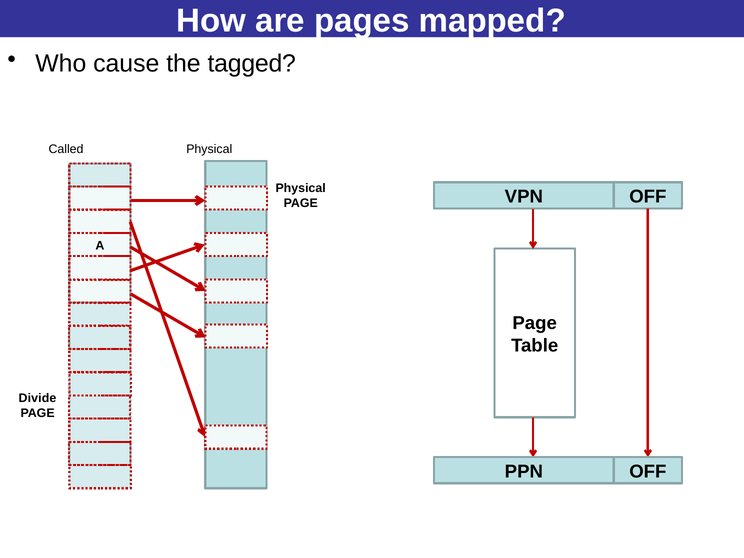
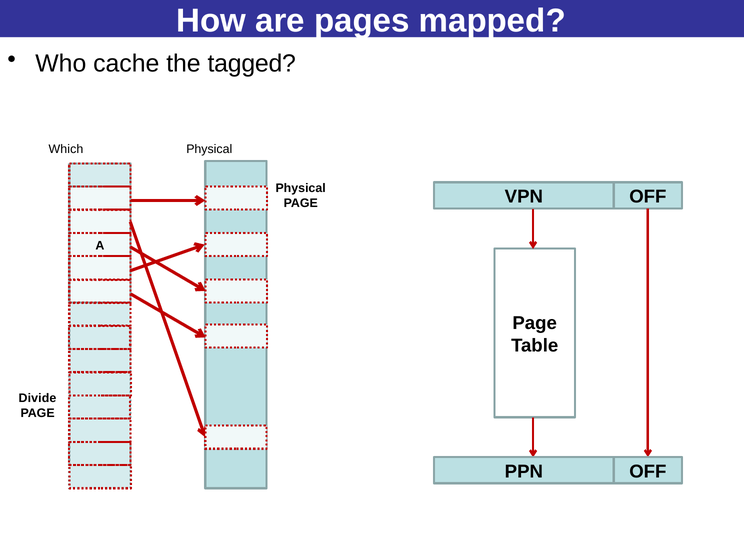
cause: cause -> cache
Called: Called -> Which
